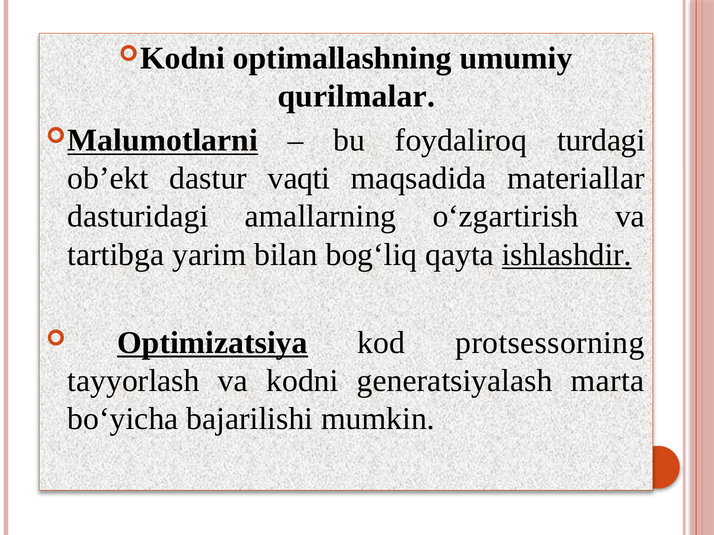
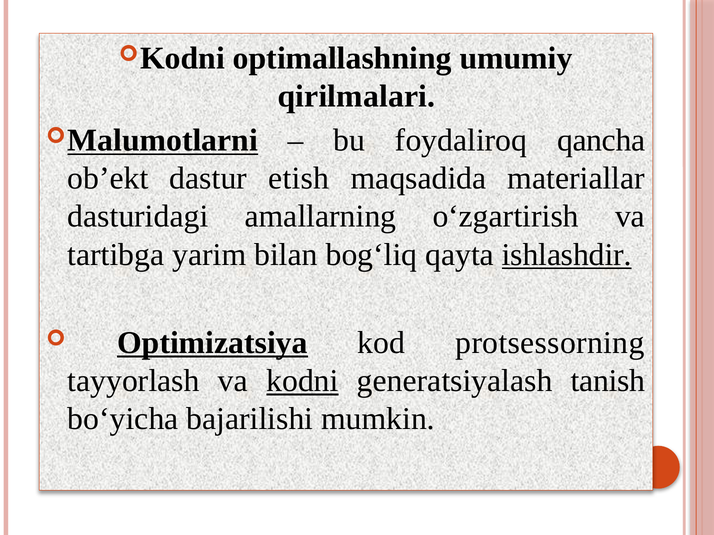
qurilmalar: qurilmalar -> qirilmalari
turdagi: turdagi -> qancha
vaqti: vaqti -> etish
kodni at (302, 381) underline: none -> present
marta: marta -> tanish
